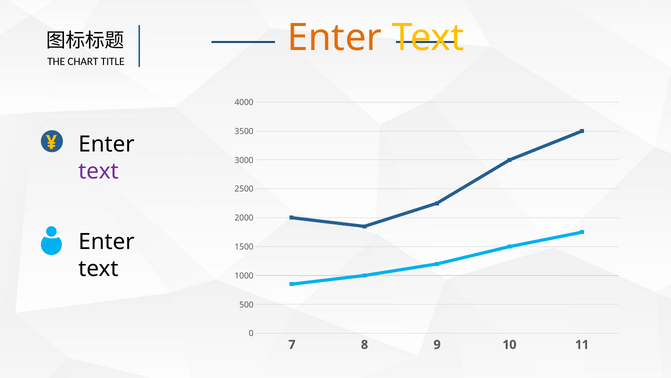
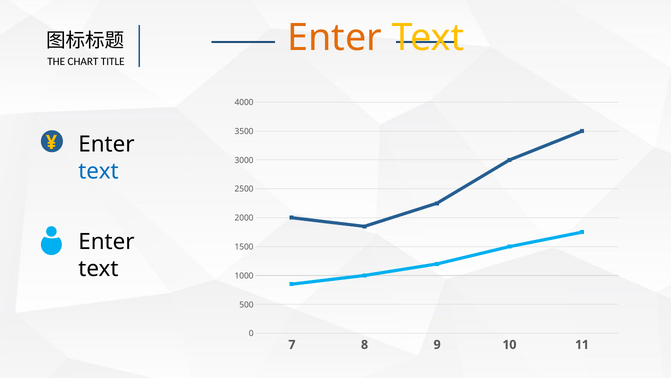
text at (98, 171) colour: purple -> blue
